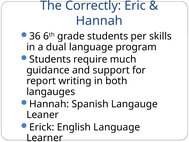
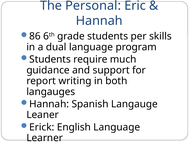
Correctly: Correctly -> Personal
36: 36 -> 86
